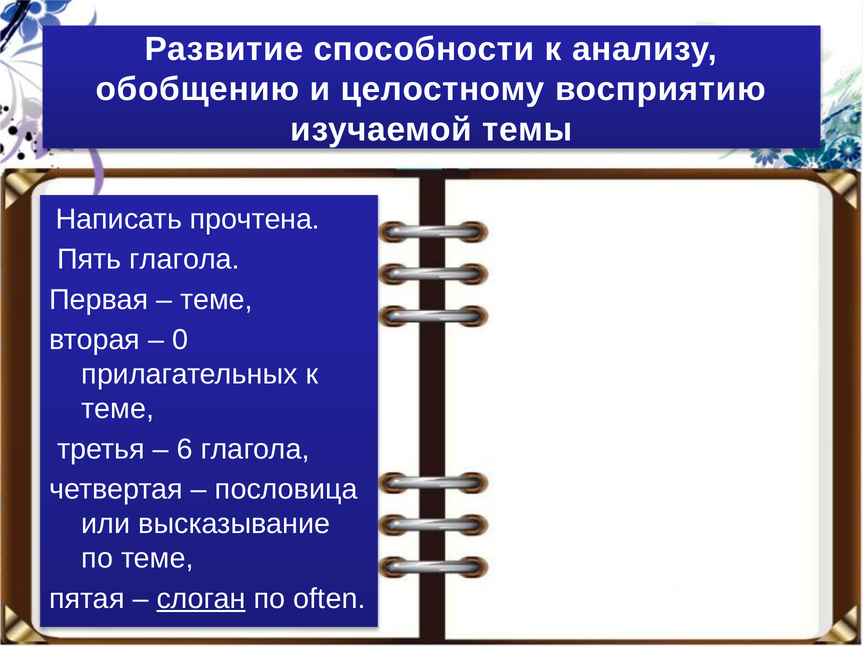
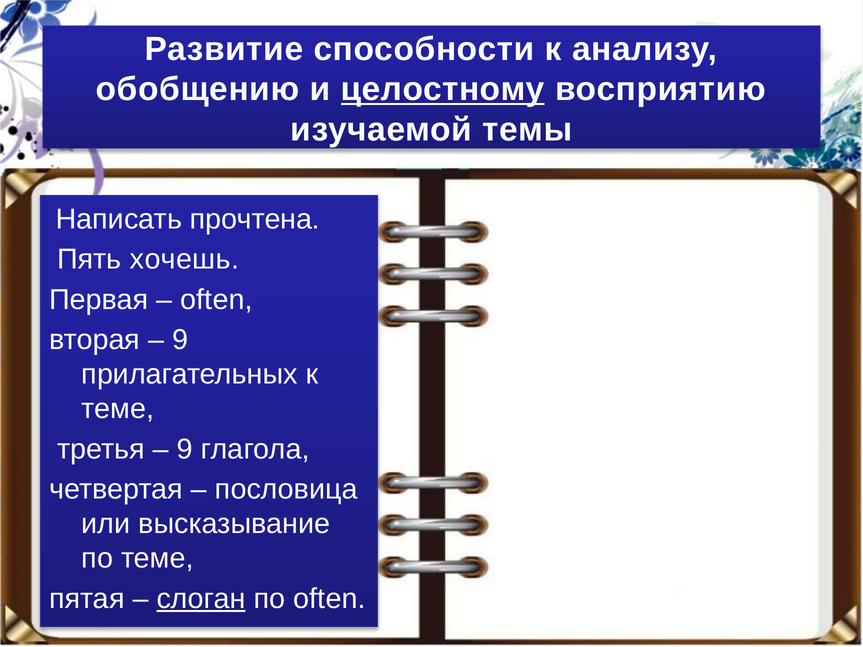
целостному underline: none -> present
Пять глагола: глагола -> хочешь
теме at (217, 300): теме -> often
0 at (180, 340): 0 -> 9
6 at (185, 449): 6 -> 9
